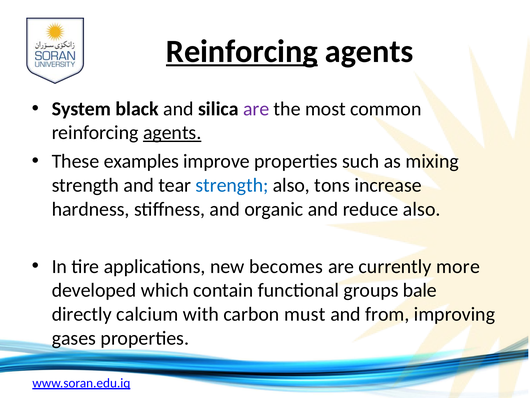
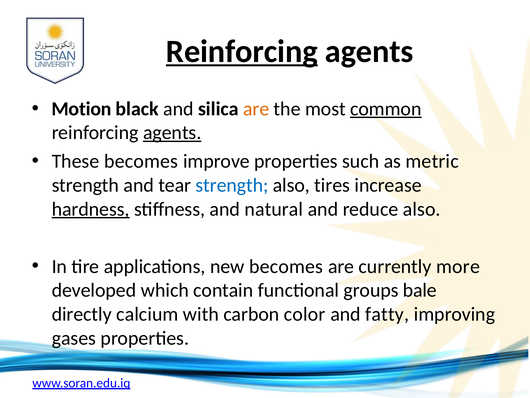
System: System -> Motion
are at (256, 109) colour: purple -> orange
common underline: none -> present
These examples: examples -> becomes
mixing: mixing -> metric
tons: tons -> tires
hardness underline: none -> present
organic: organic -> natural
must: must -> color
from: from -> fatty
